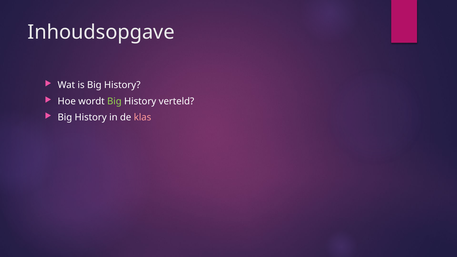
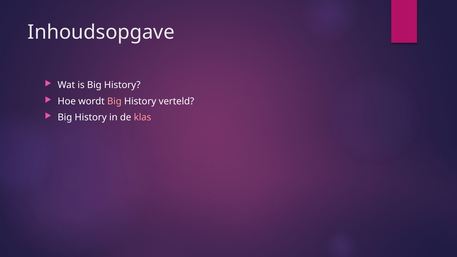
Big at (114, 101) colour: light green -> pink
